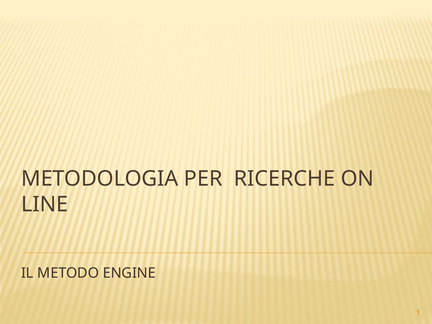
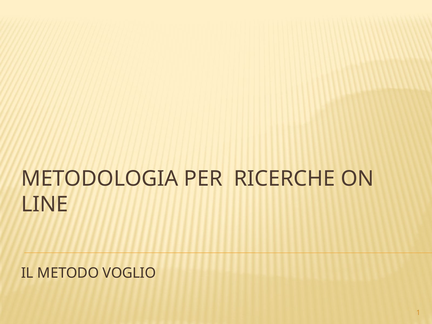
ENGINE: ENGINE -> VOGLIO
